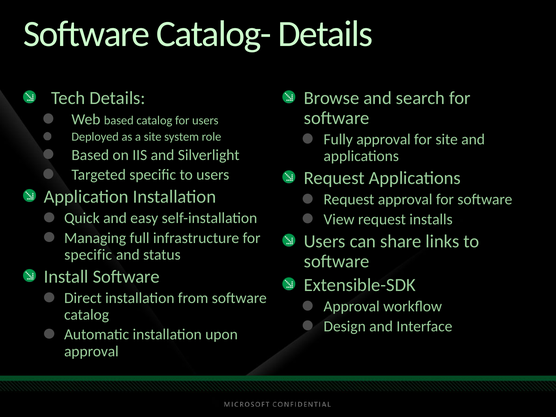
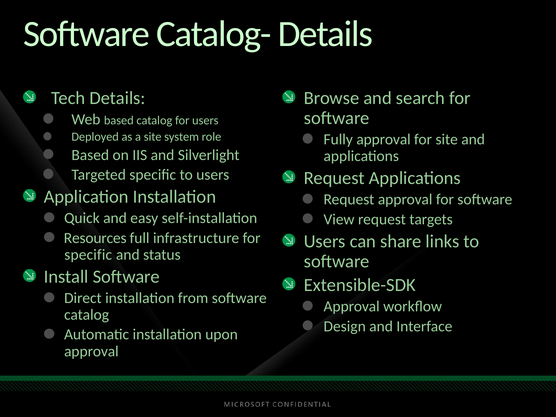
installs: installs -> targets
Managing: Managing -> Resources
